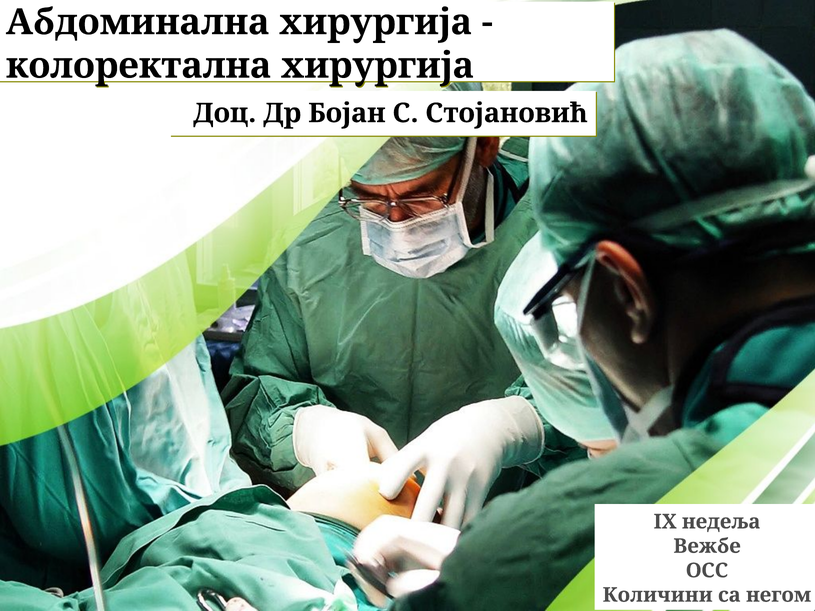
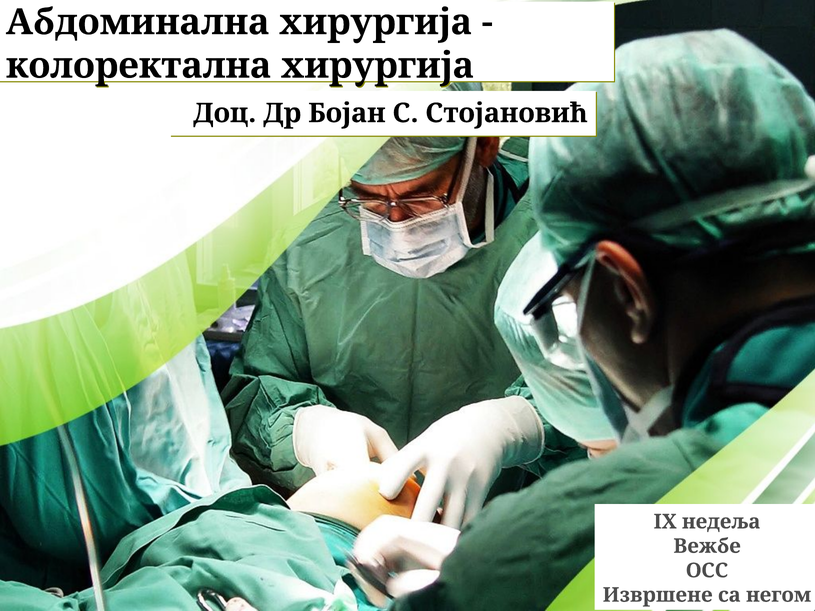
Количини: Количини -> Извршене
